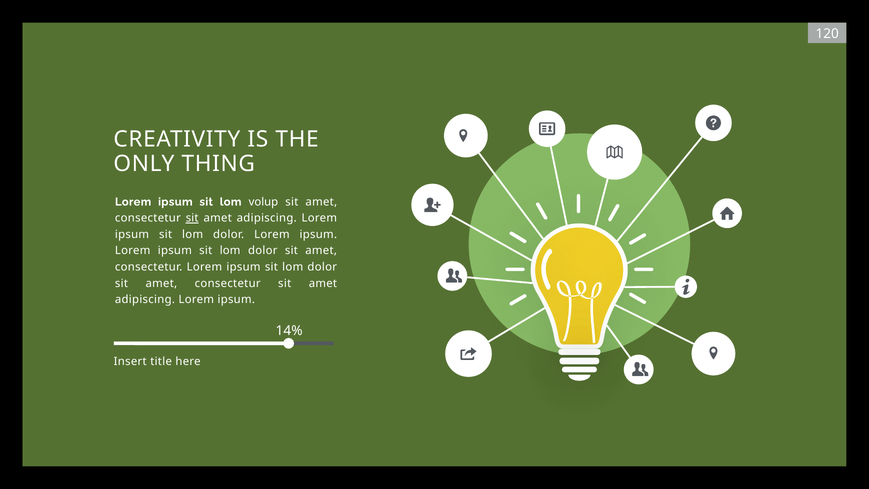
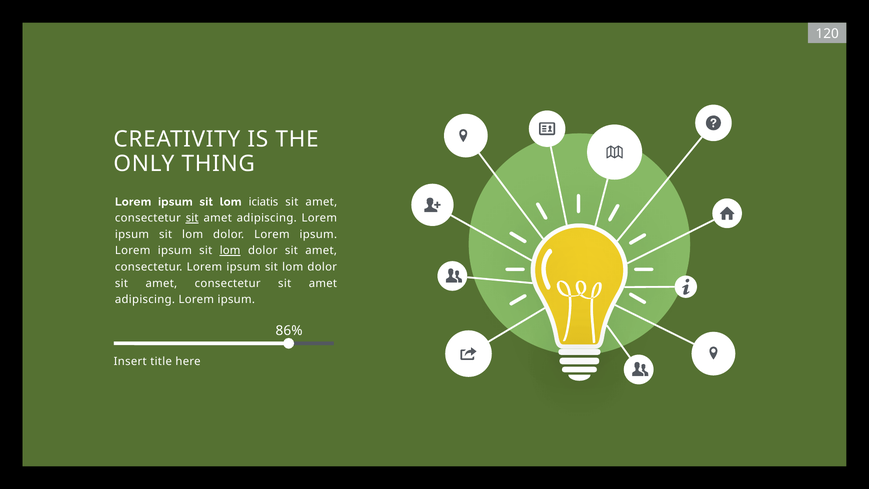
volup: volup -> iciatis
lom at (230, 251) underline: none -> present
14%: 14% -> 86%
